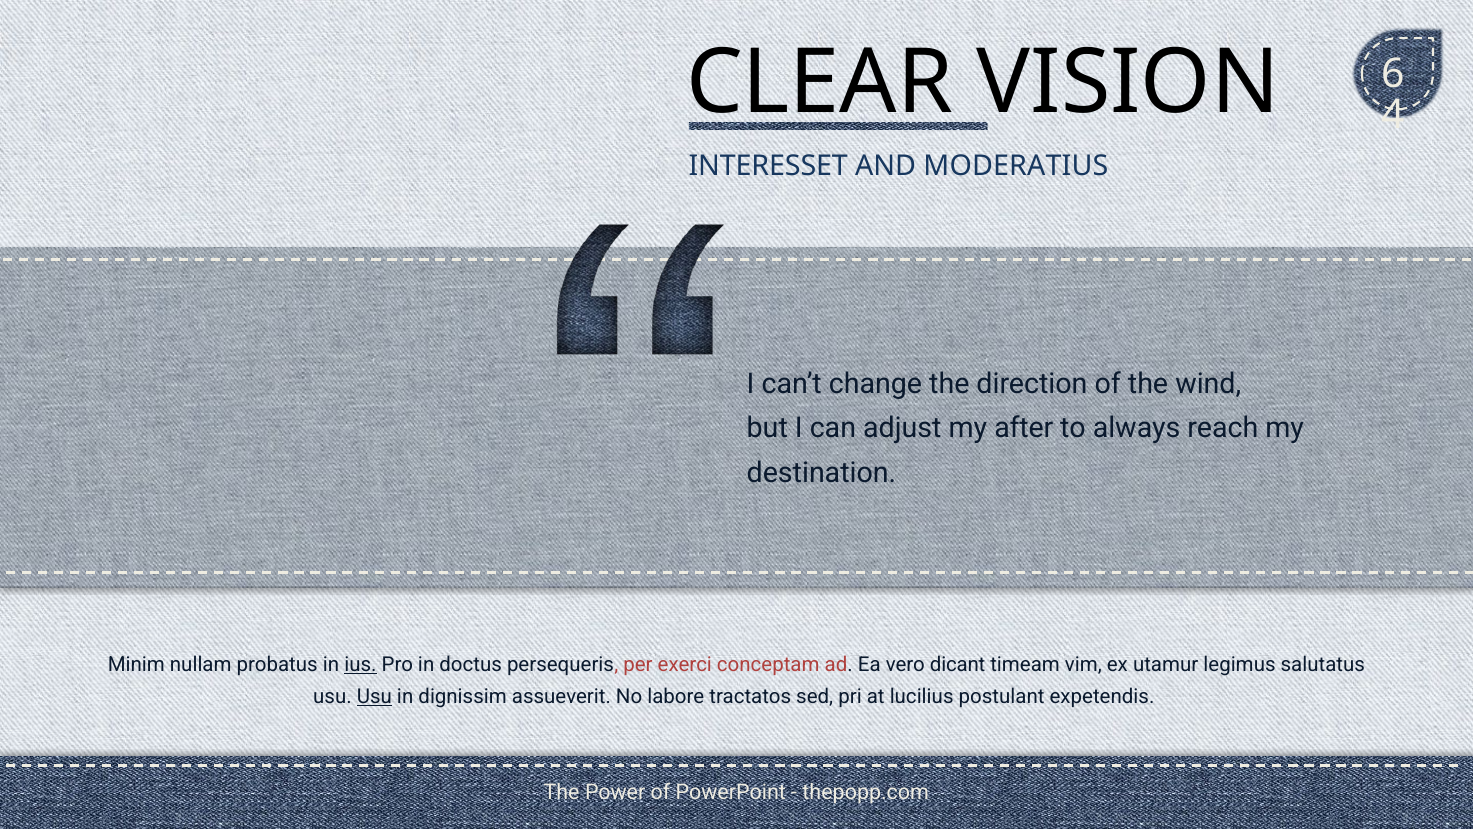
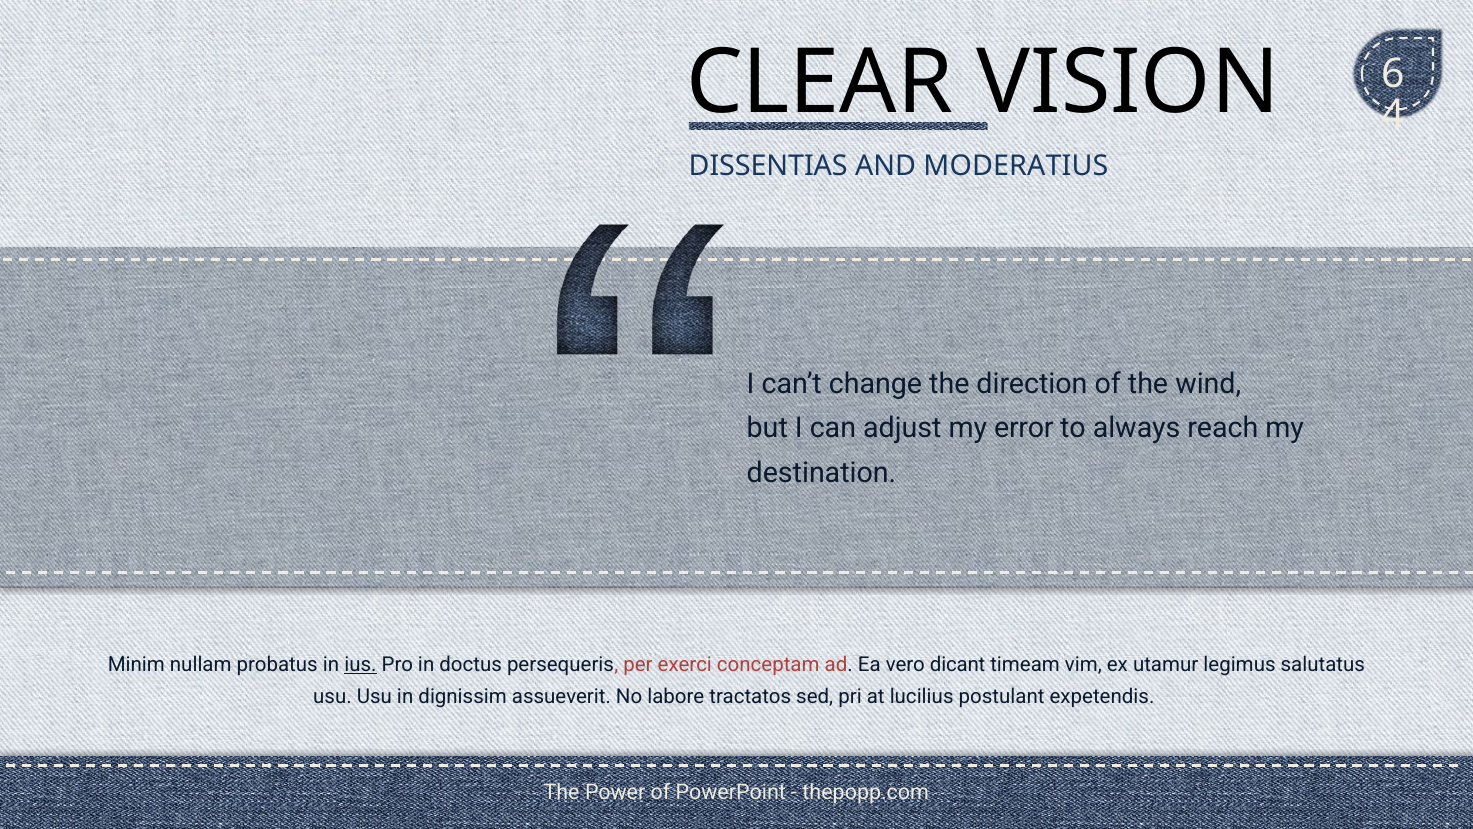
INTERESSET: INTERESSET -> DISSENTIAS
after: after -> error
Usu at (374, 696) underline: present -> none
